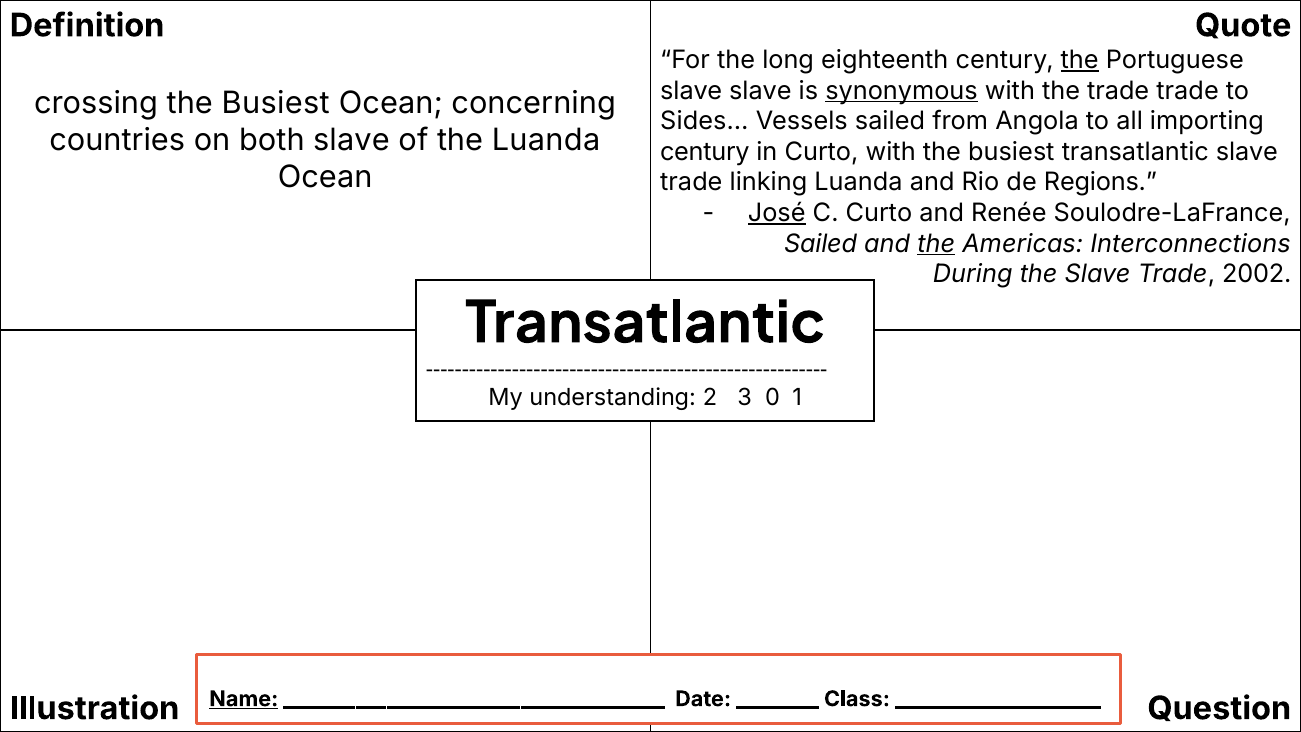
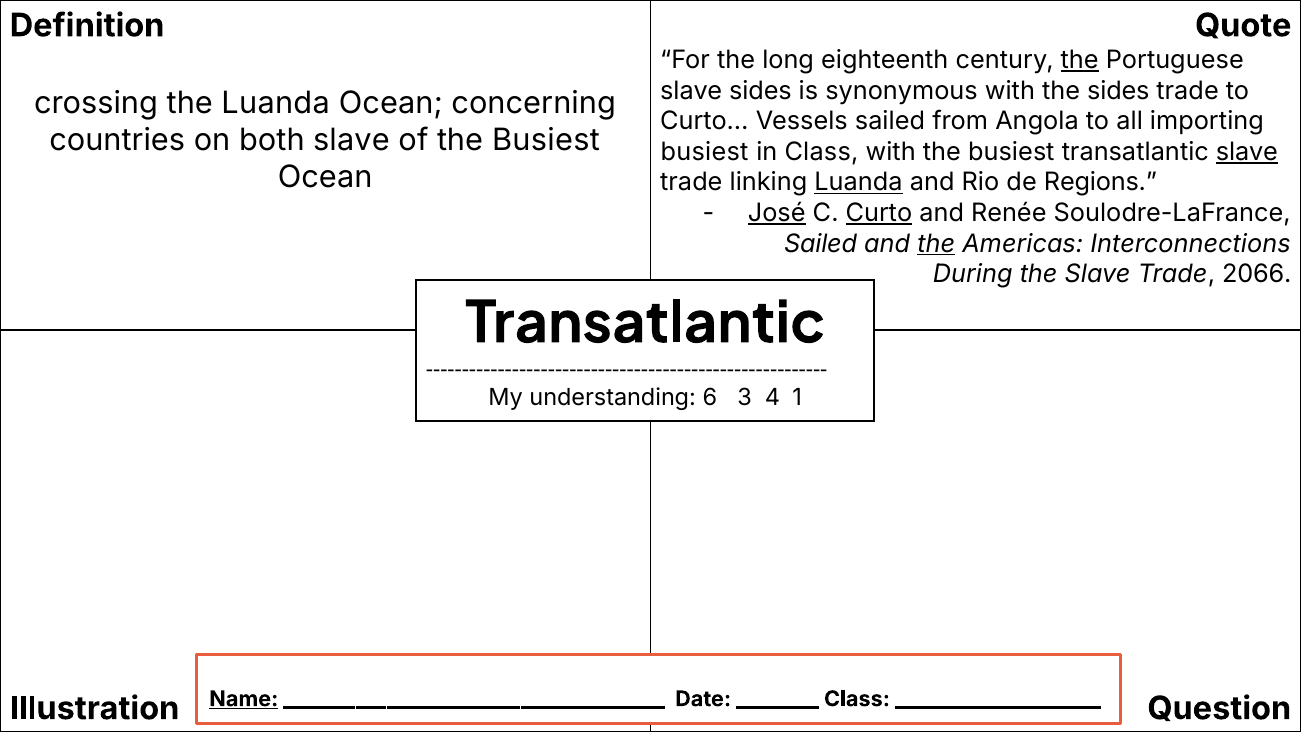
slave slave: slave -> sides
synonymous underline: present -> none
the trade: trade -> sides
crossing the Busiest: Busiest -> Luanda
Sides…: Sides… -> Curto…
of the Luanda: Luanda -> Busiest
century at (705, 152): century -> busiest
in Curto: Curto -> Class
slave at (1247, 152) underline: none -> present
Luanda at (859, 183) underline: none -> present
Curto at (879, 213) underline: none -> present
2002: 2002 -> 2066
2: 2 -> 6
0: 0 -> 4
